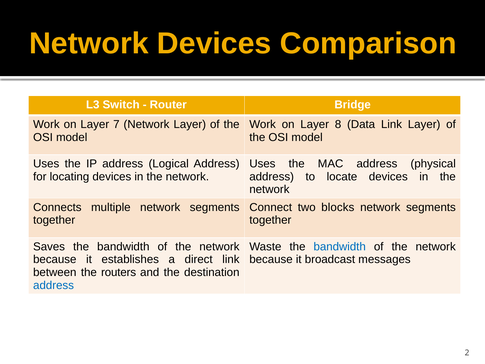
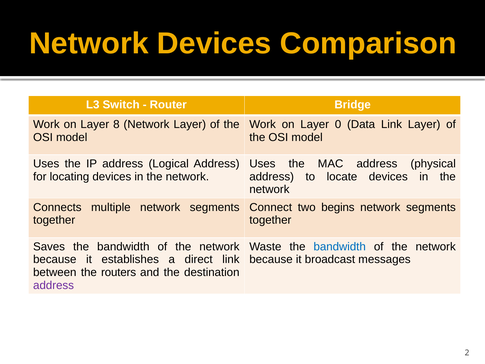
7: 7 -> 8
8: 8 -> 0
blocks: blocks -> begins
address at (54, 285) colour: blue -> purple
